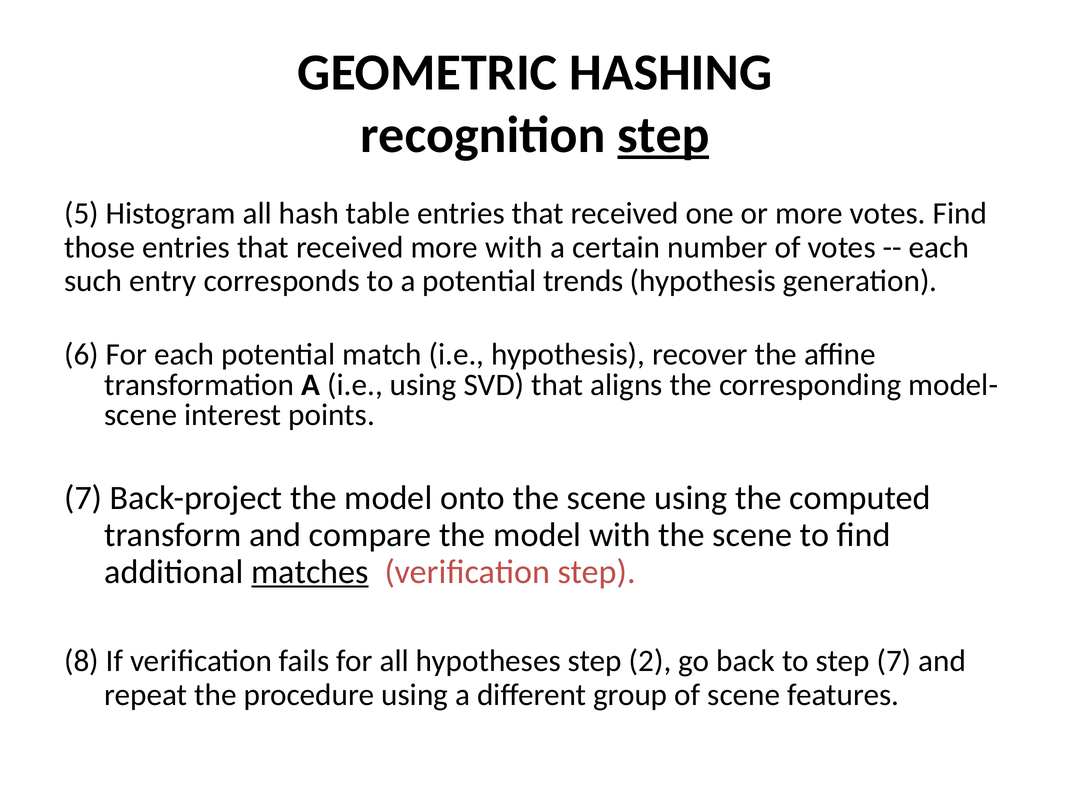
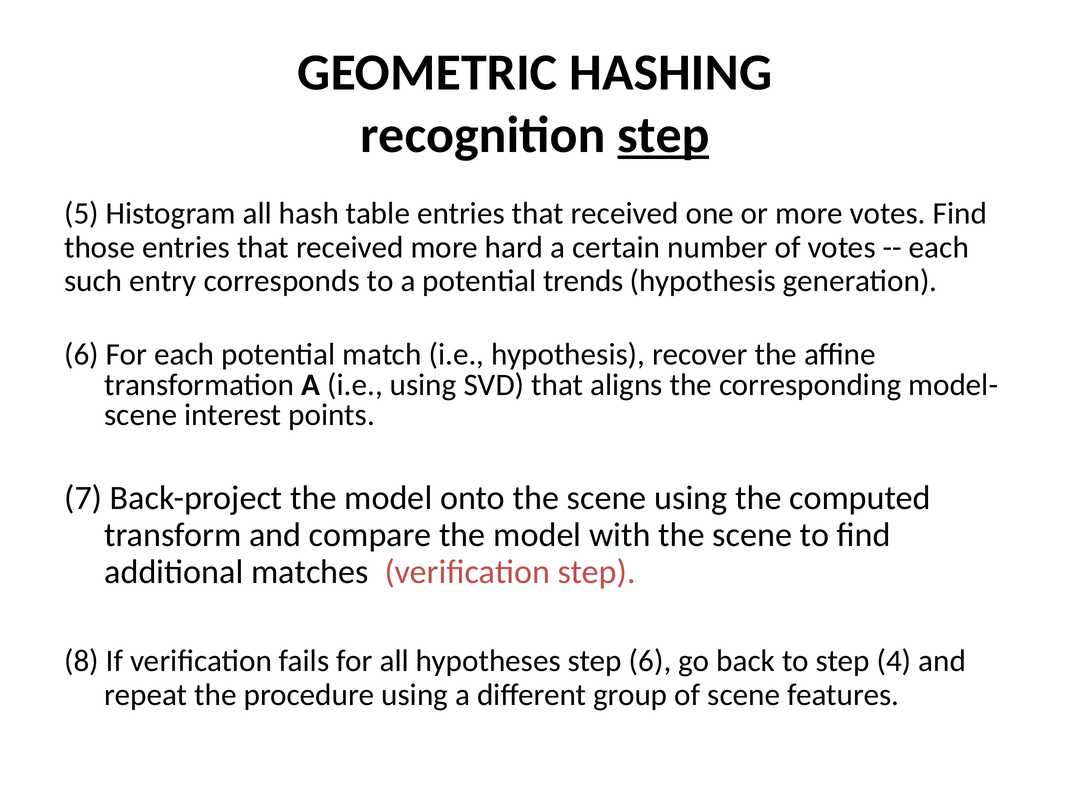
more with: with -> hard
matches underline: present -> none
step 2: 2 -> 6
step 7: 7 -> 4
